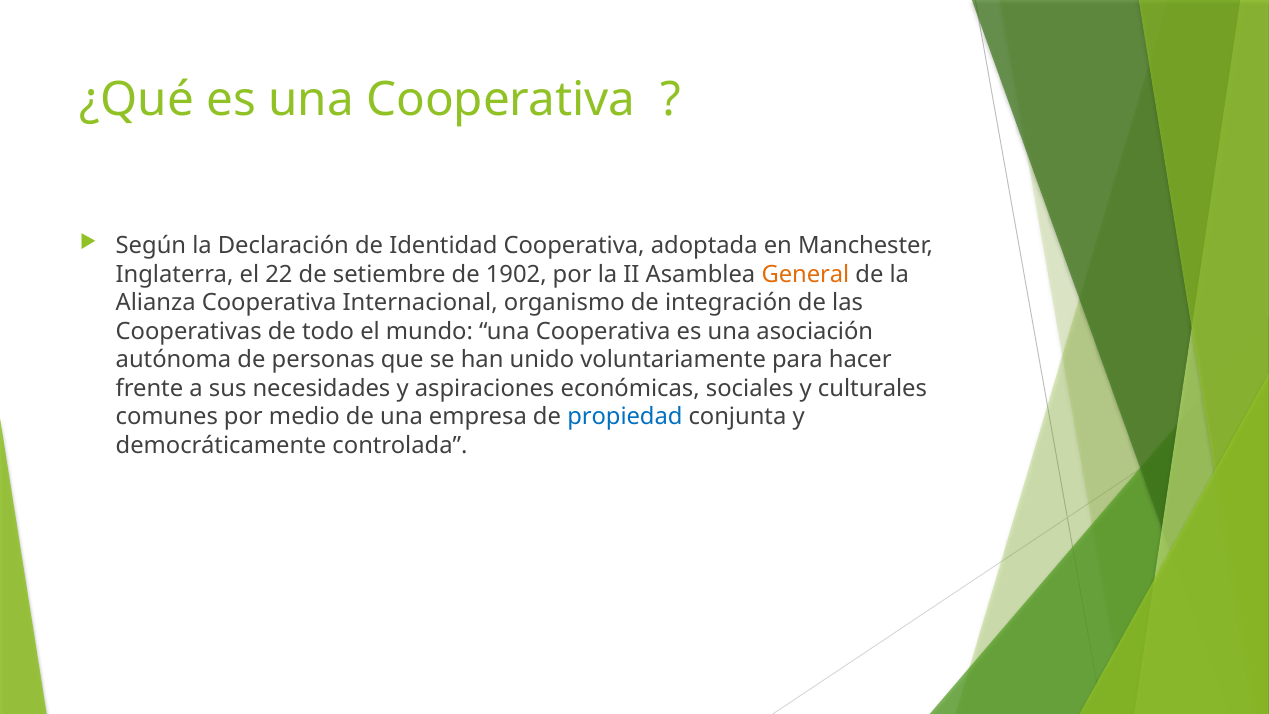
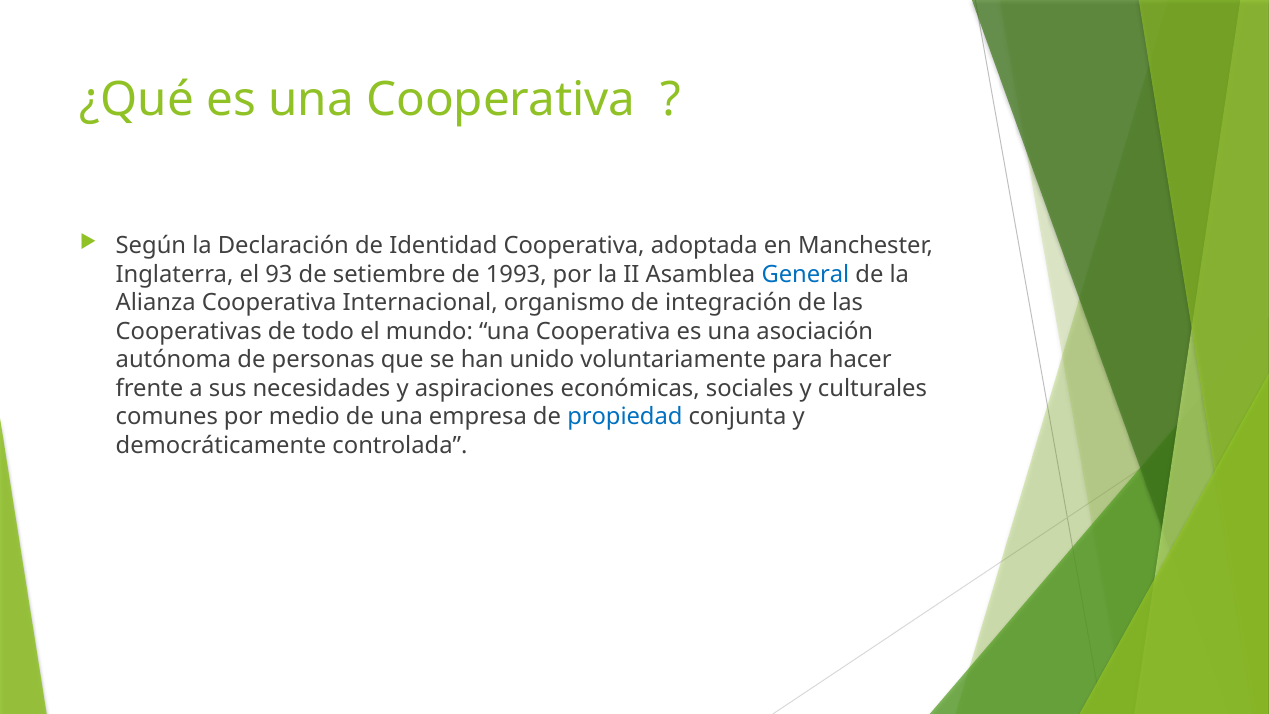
22: 22 -> 93
1902: 1902 -> 1993
General colour: orange -> blue
